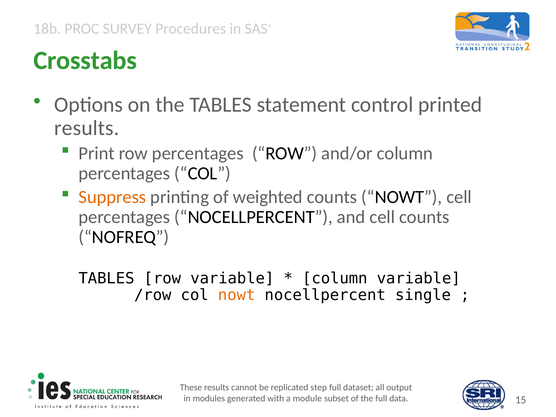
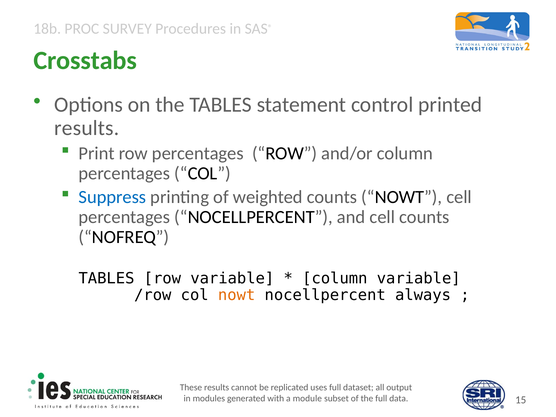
Suppress colour: orange -> blue
single: single -> always
step: step -> uses
